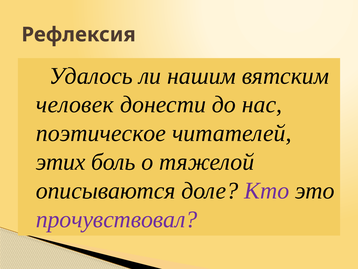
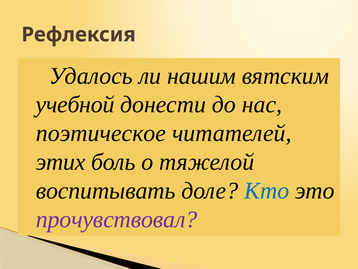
человек: человек -> учебной
описываются: описываются -> воспитывать
Кто colour: purple -> blue
